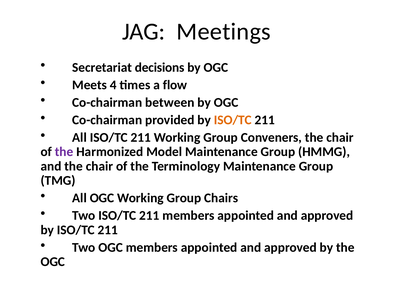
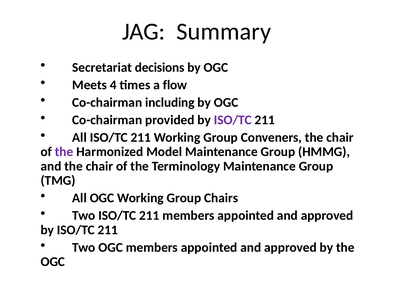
Meetings: Meetings -> Summary
between: between -> including
ISO/TC at (233, 120) colour: orange -> purple
